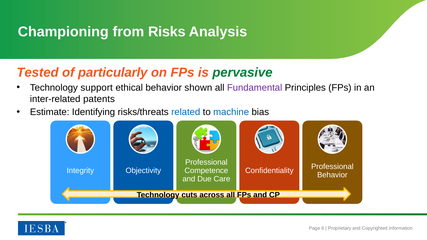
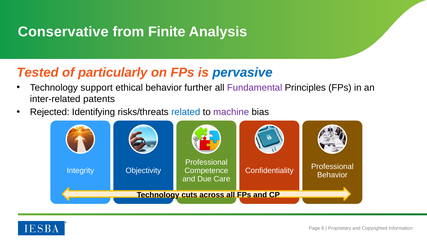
Championing: Championing -> Conservative
Risks: Risks -> Finite
pervasive colour: green -> blue
shown: shown -> further
Estimate: Estimate -> Rejected
machine colour: blue -> purple
